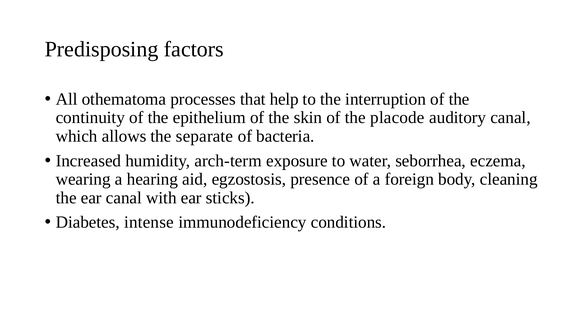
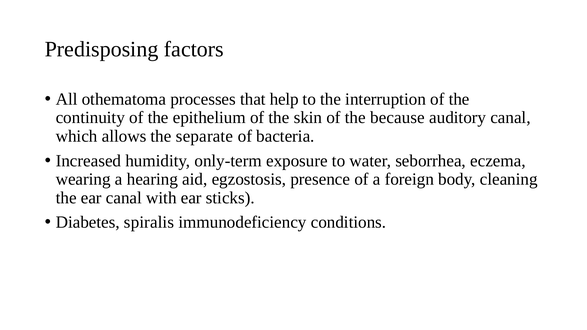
placode: placode -> because
arch-term: arch-term -> only-term
intense: intense -> spiralis
